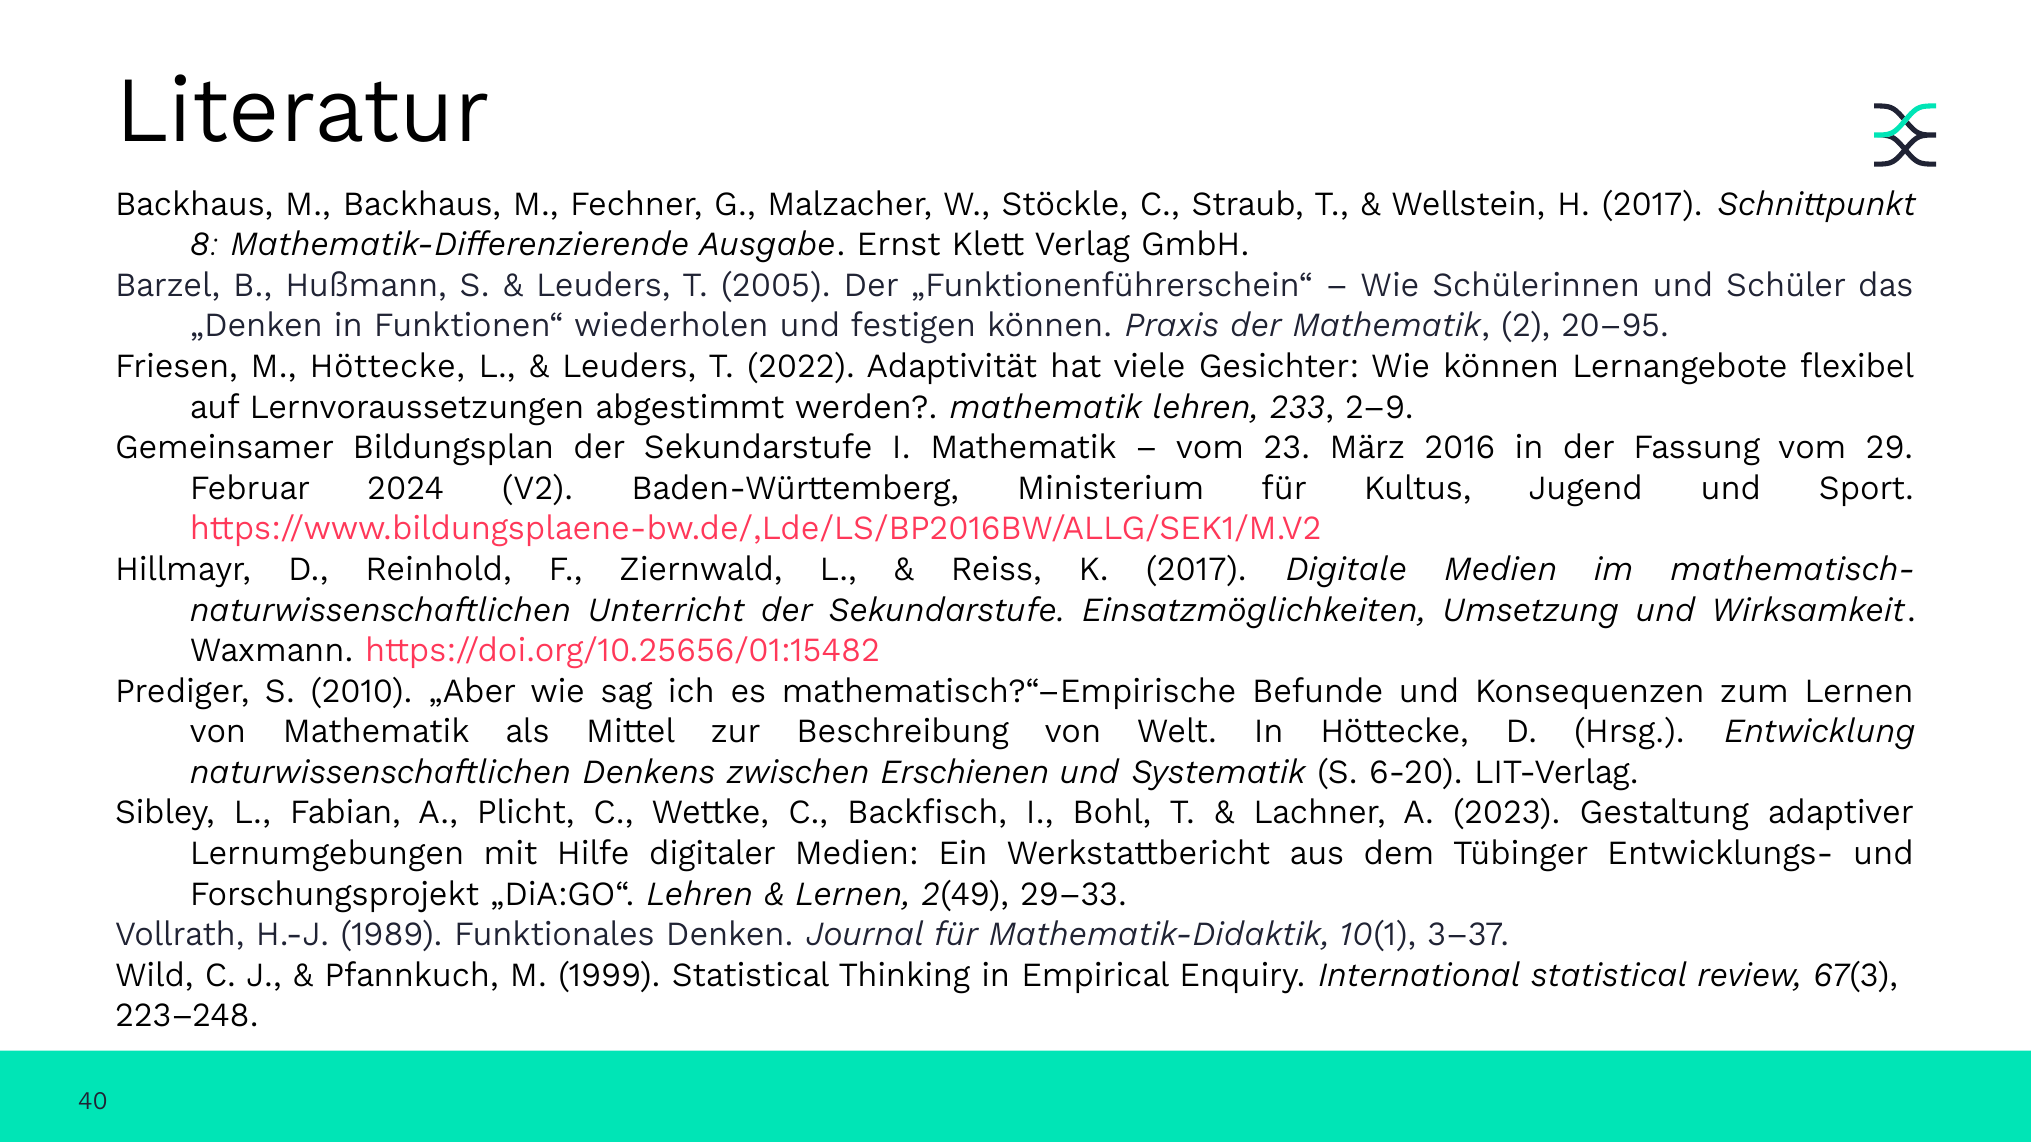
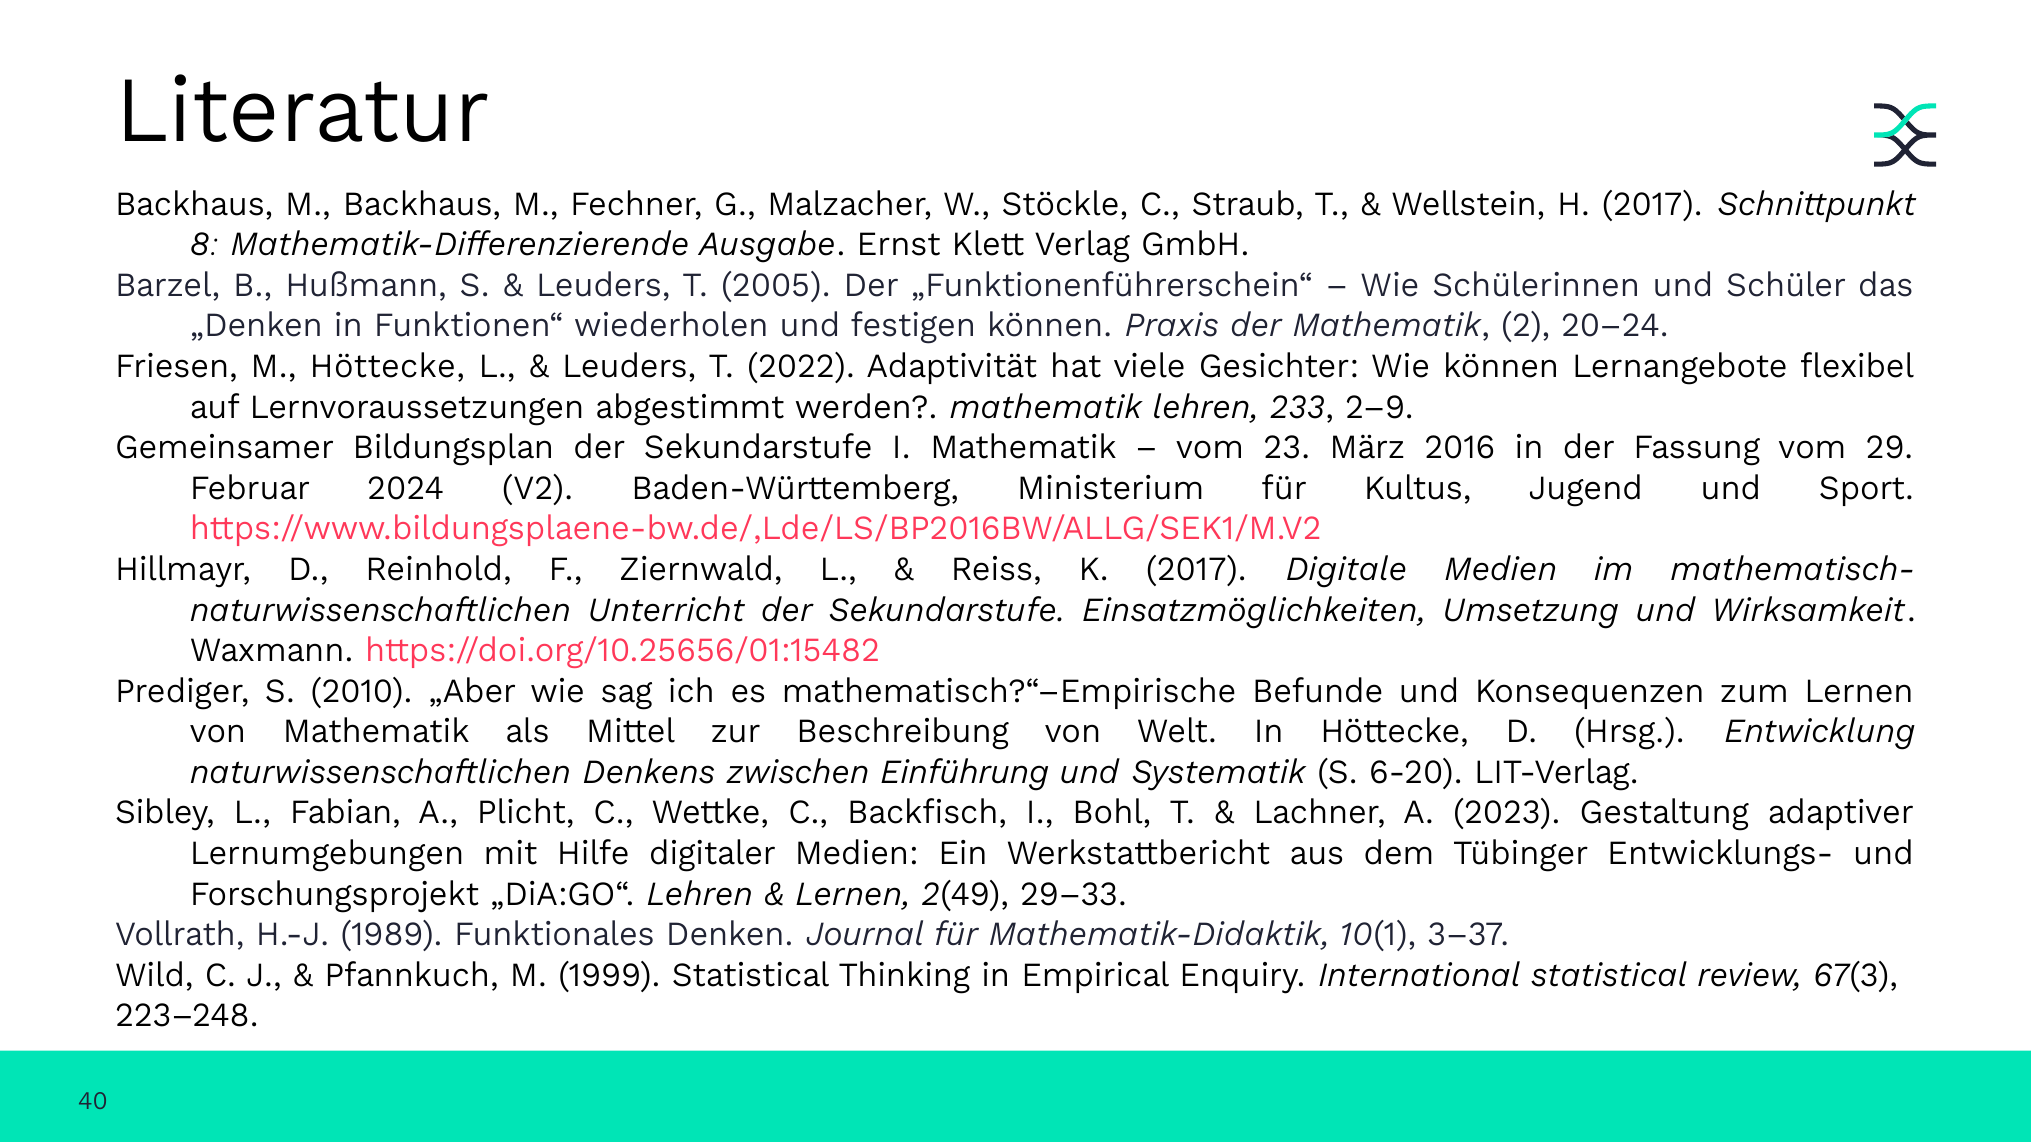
20–95: 20–95 -> 20–24
Erschienen: Erschienen -> Einführung
